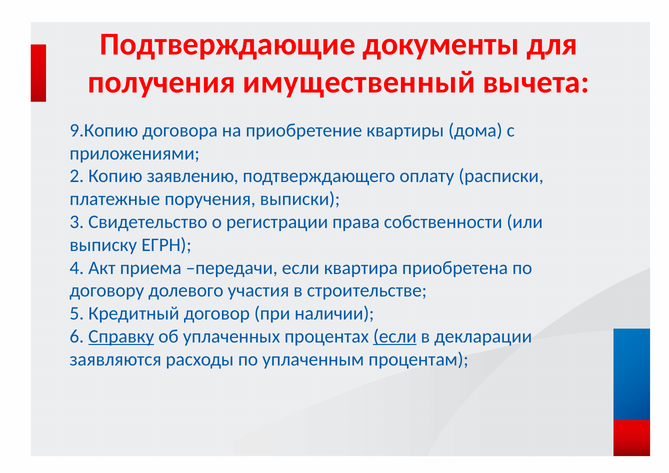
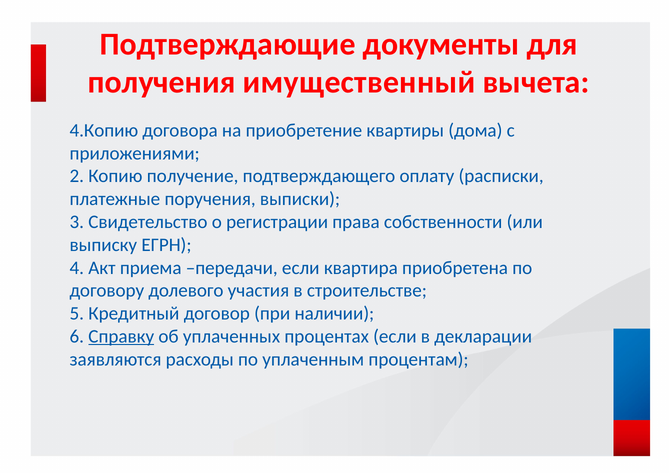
9.Копию: 9.Копию -> 4.Копию
заявлению: заявлению -> получение
если at (395, 336) underline: present -> none
